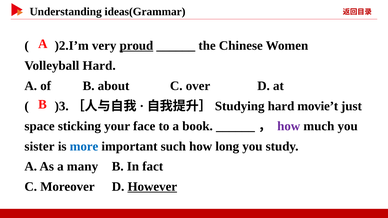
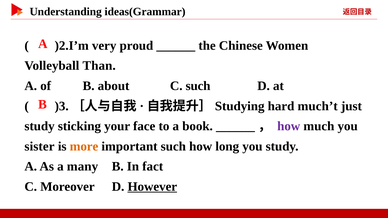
proud underline: present -> none
Volleyball Hard: Hard -> Than
C over: over -> such
movie’t: movie’t -> much’t
space at (40, 126): space -> study
more colour: blue -> orange
